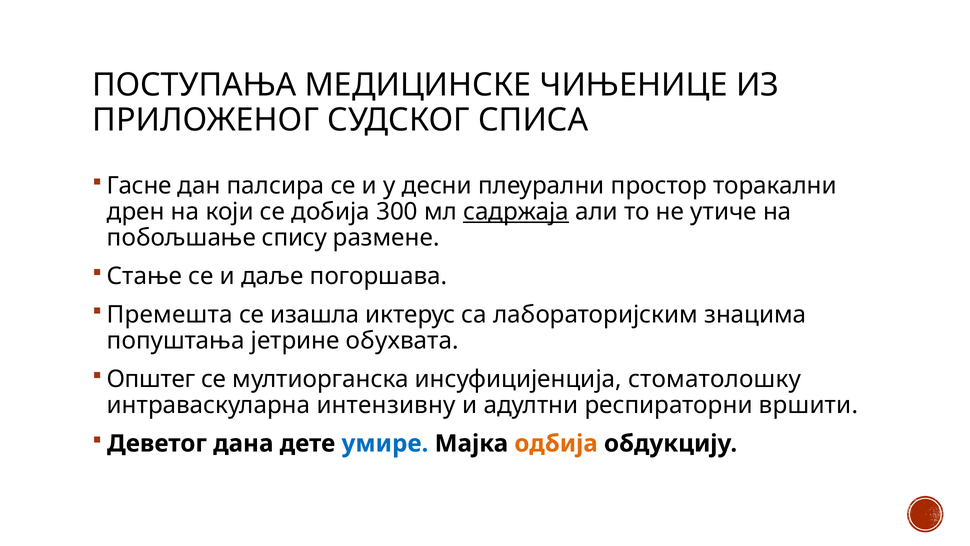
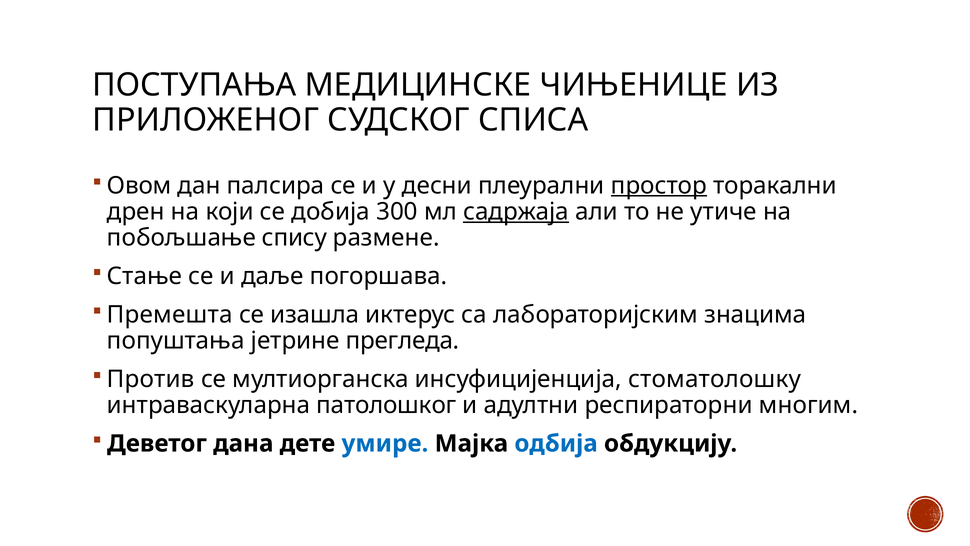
Гасне: Гасне -> Овом
простор underline: none -> present
обухвата: обухвата -> прегледа
Општег: Општег -> Против
интензивну: интензивну -> патолошког
вршити: вршити -> многим
одбија colour: orange -> blue
